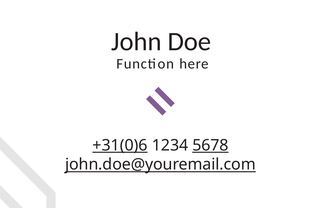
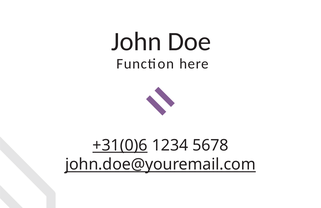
5678 underline: present -> none
